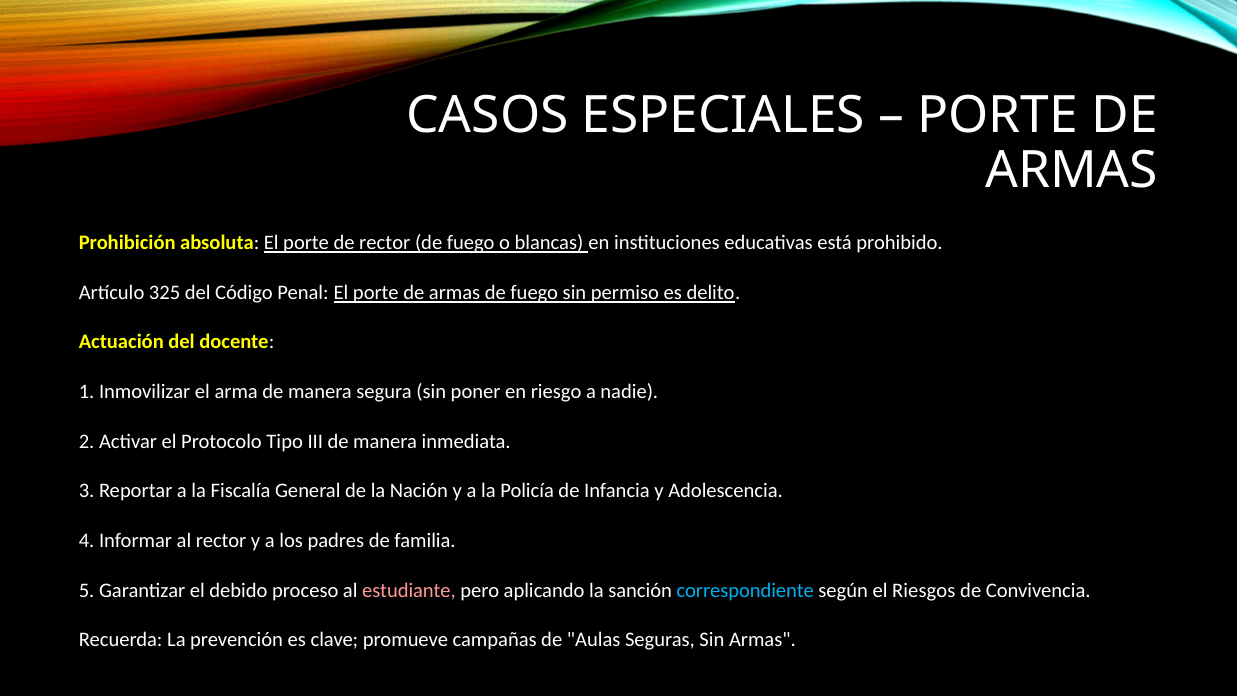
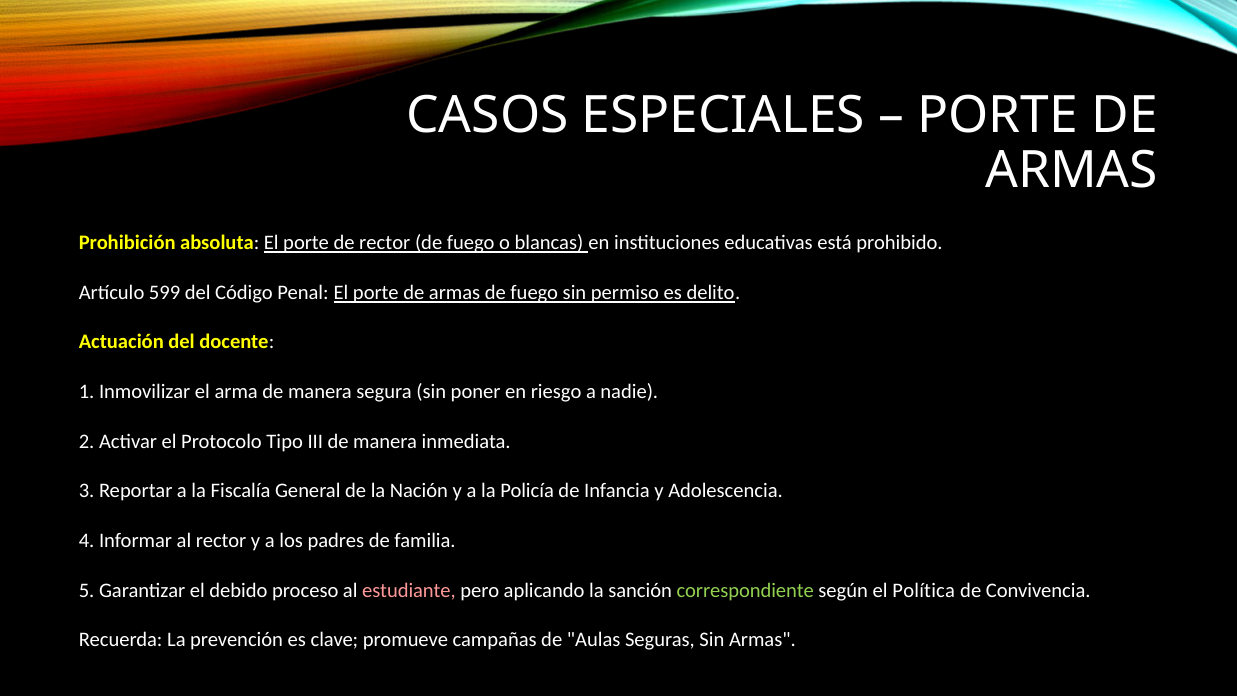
325: 325 -> 599
correspondiente colour: light blue -> light green
Riesgos: Riesgos -> Política
